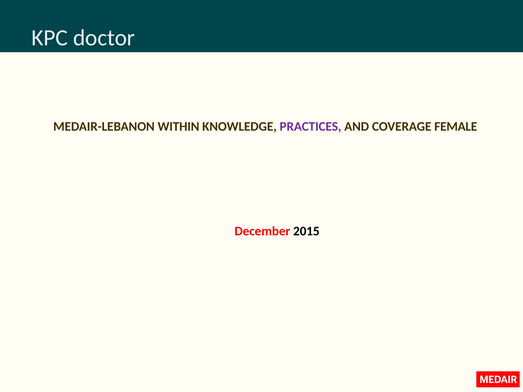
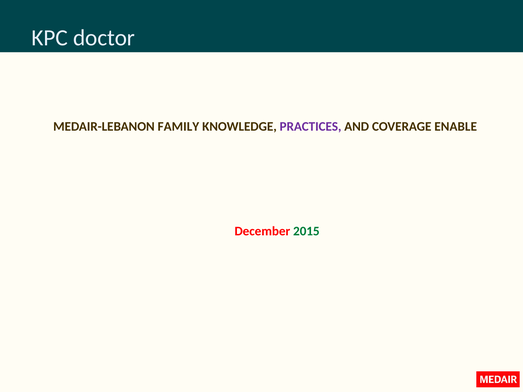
WITHIN: WITHIN -> FAMILY
FEMALE: FEMALE -> ENABLE
2015 colour: black -> green
